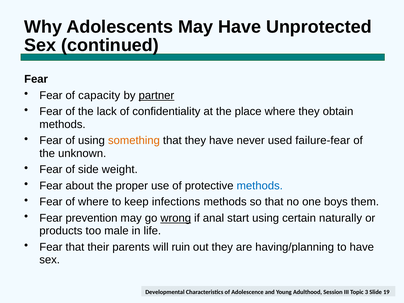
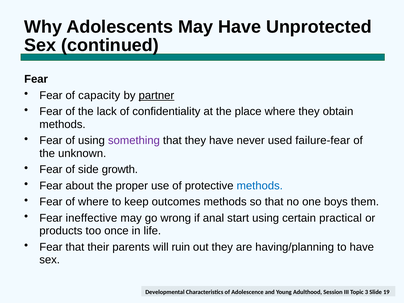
something colour: orange -> purple
weight: weight -> growth
infections: infections -> outcomes
prevention: prevention -> ineffective
wrong underline: present -> none
naturally: naturally -> practical
male: male -> once
